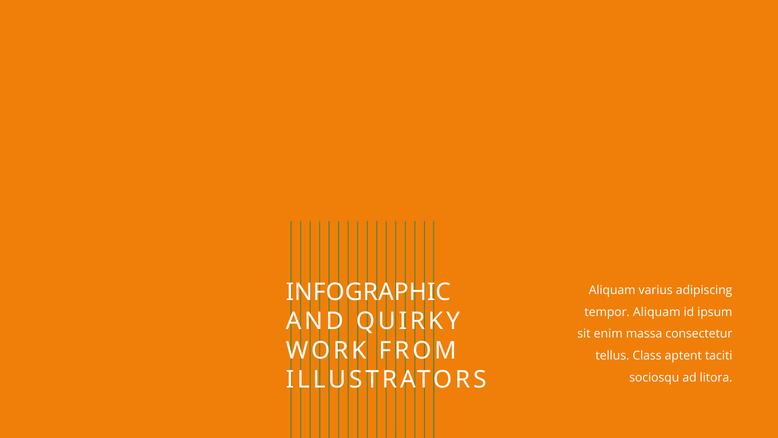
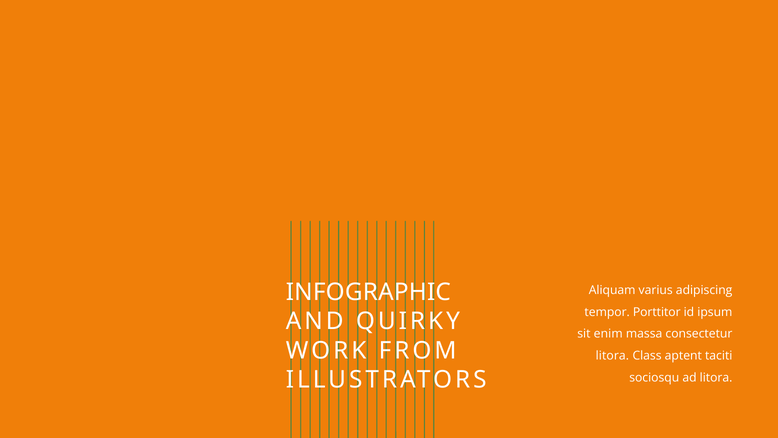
tempor Aliquam: Aliquam -> Porttitor
tellus at (612, 356): tellus -> litora
